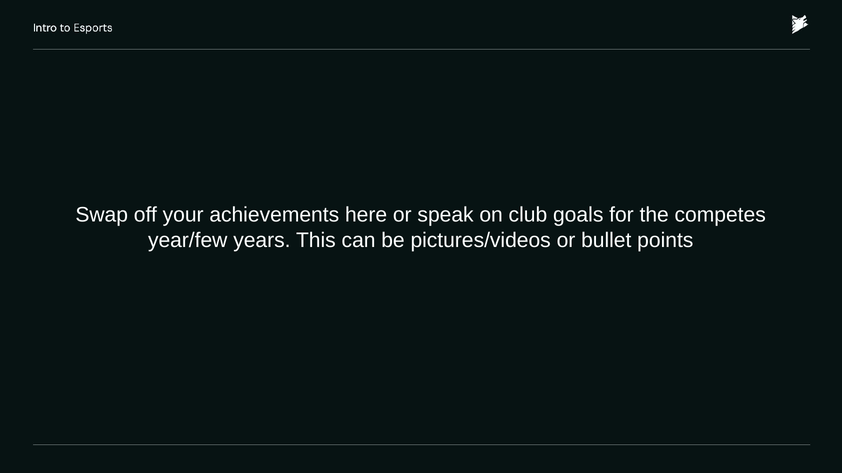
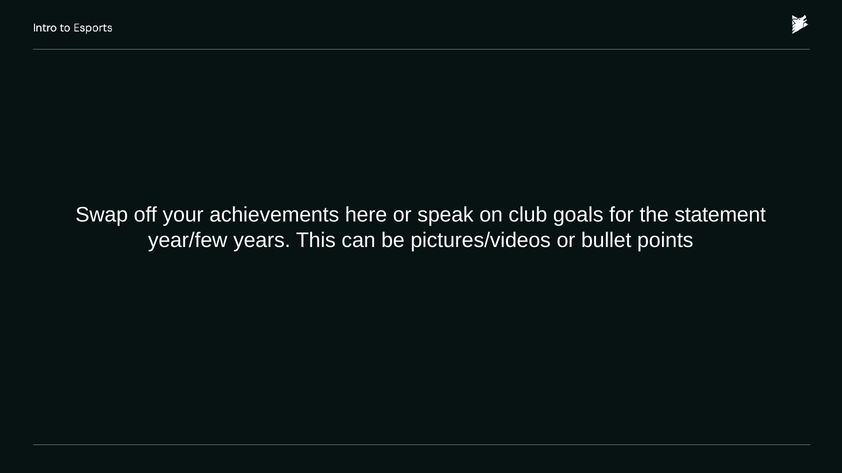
competes: competes -> statement
